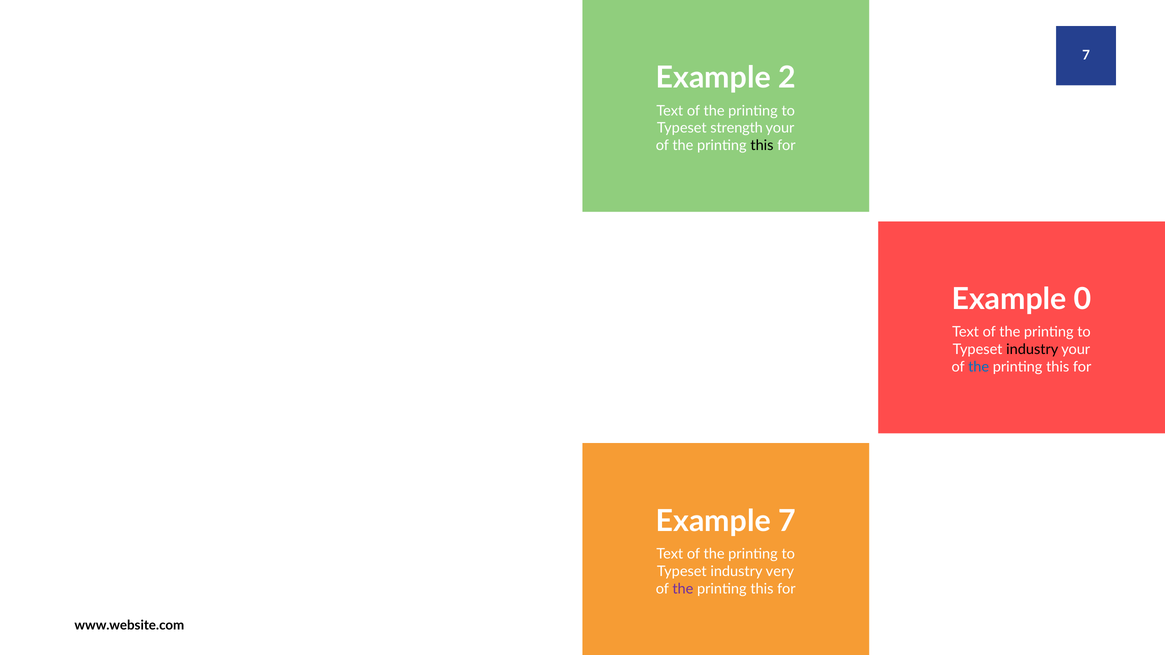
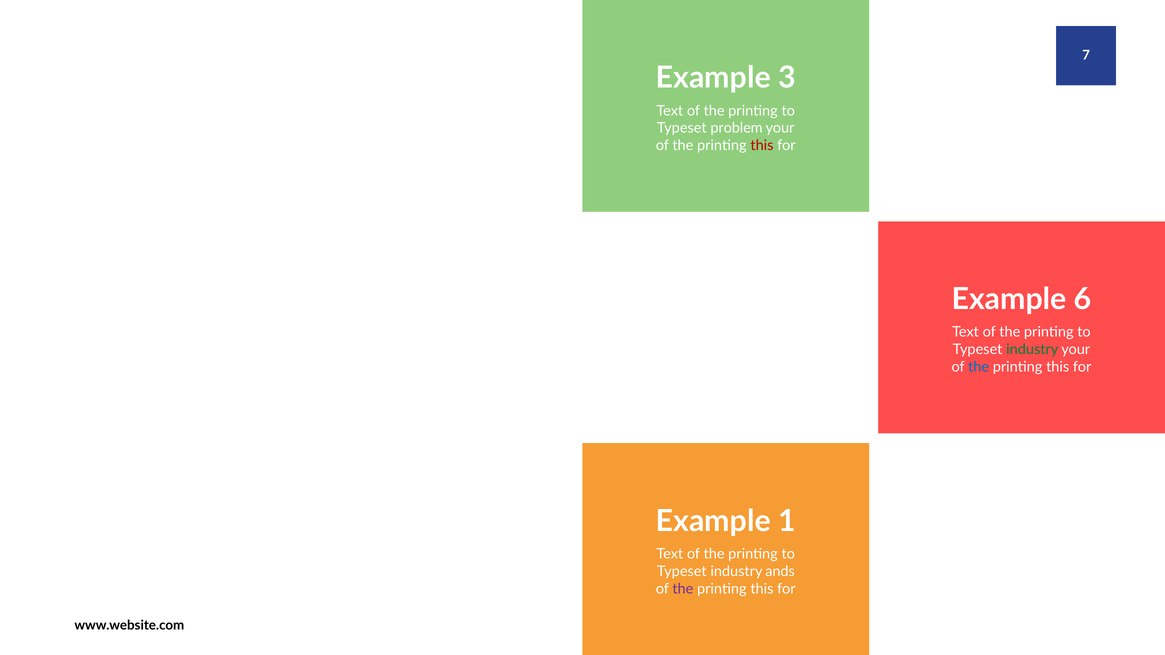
2: 2 -> 3
strength: strength -> problem
this at (762, 146) colour: black -> red
0: 0 -> 6
industry at (1032, 350) colour: black -> green
Example 7: 7 -> 1
very: very -> ands
